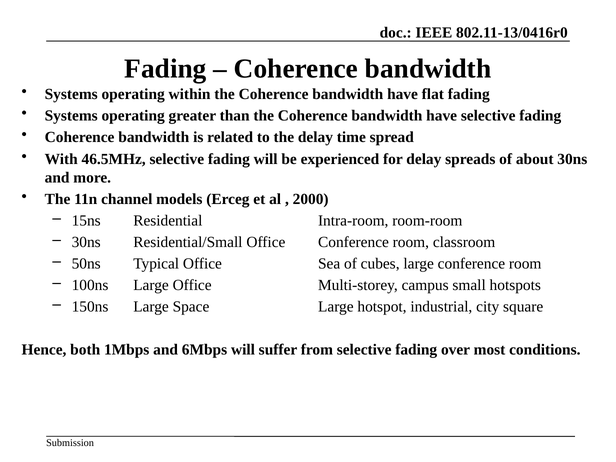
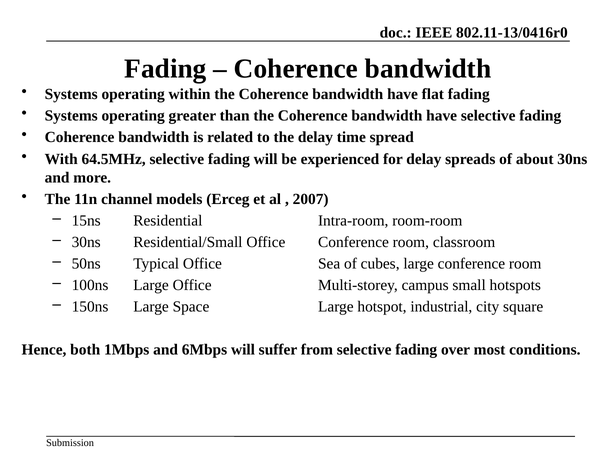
46.5MHz: 46.5MHz -> 64.5MHz
2000: 2000 -> 2007
